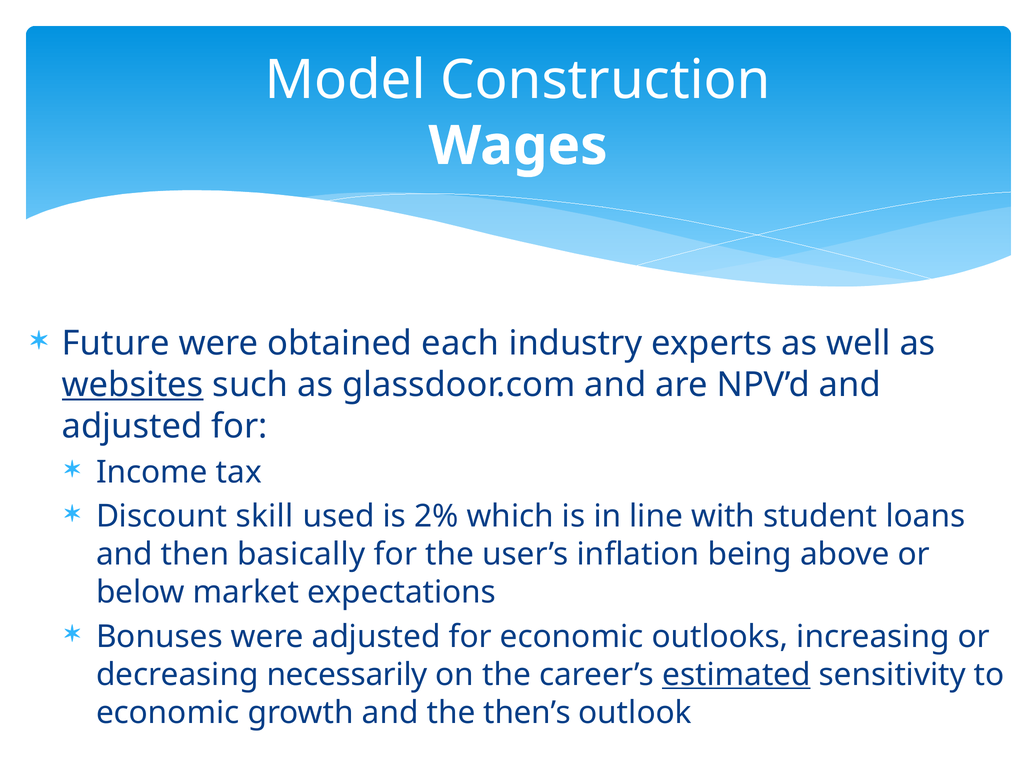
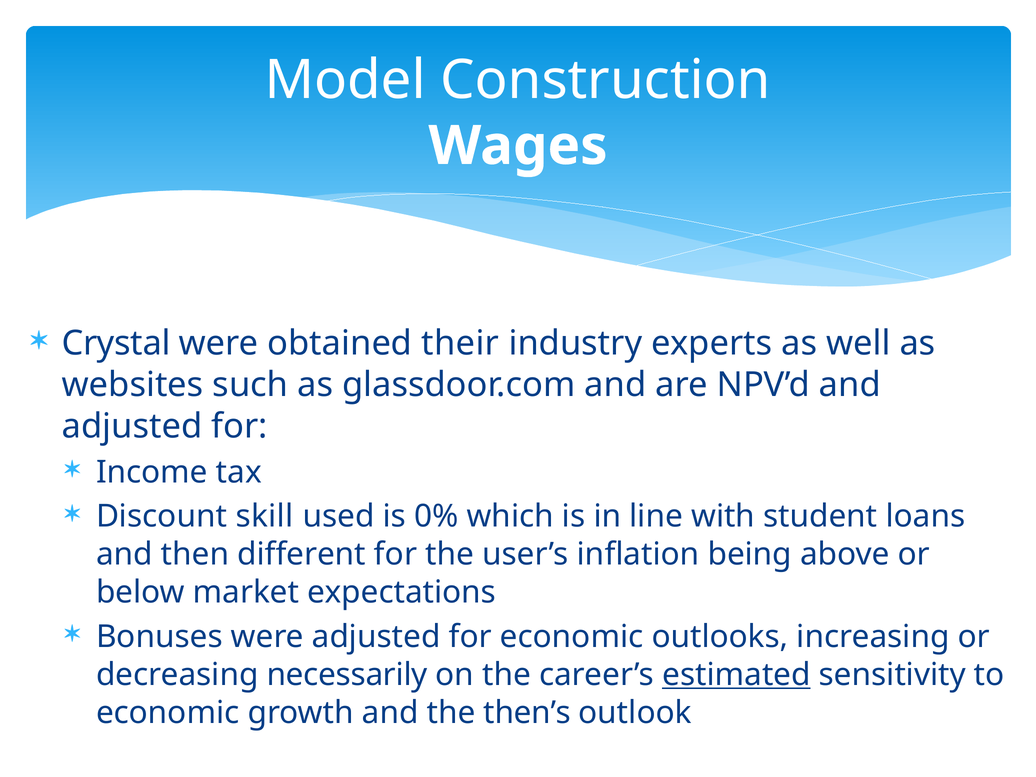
Future: Future -> Crystal
each: each -> their
websites underline: present -> none
2%: 2% -> 0%
basically: basically -> different
